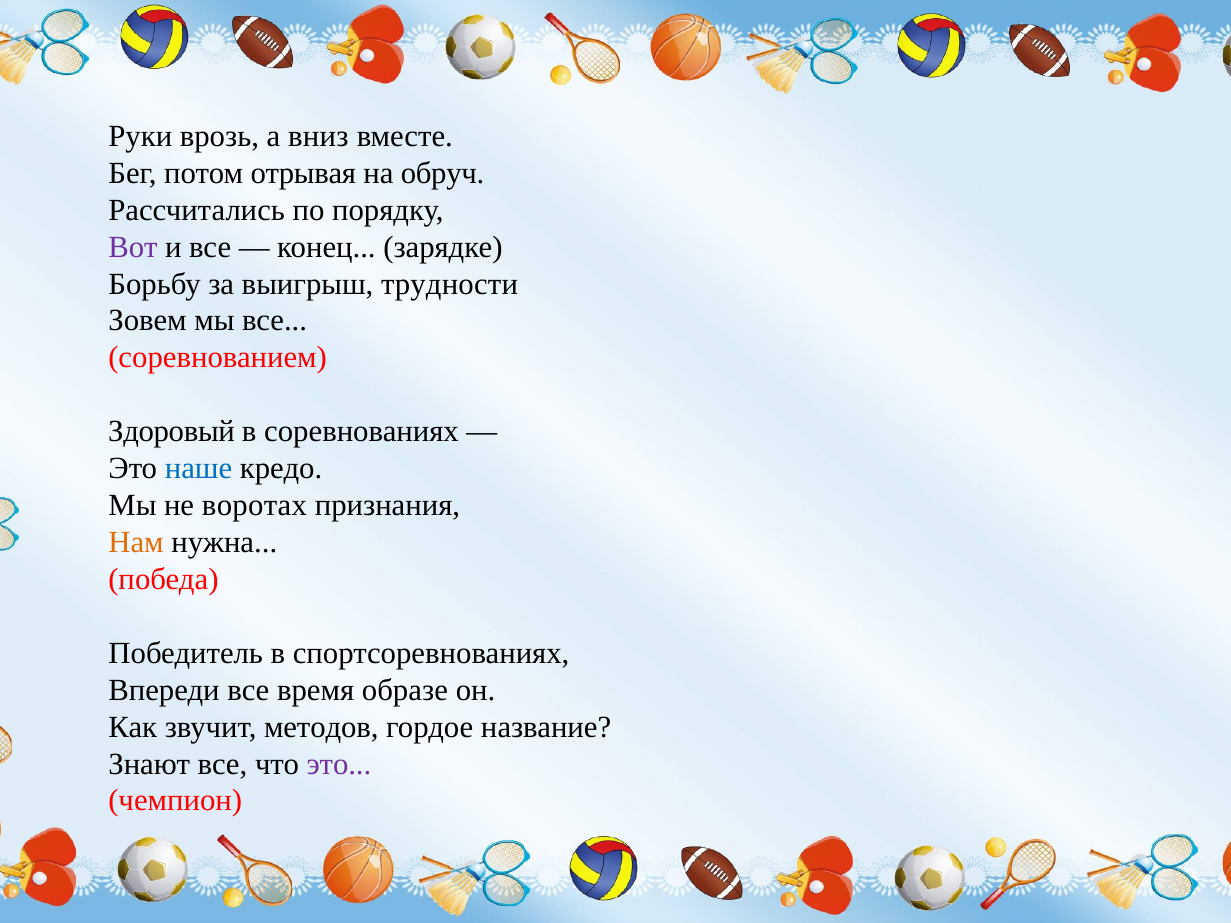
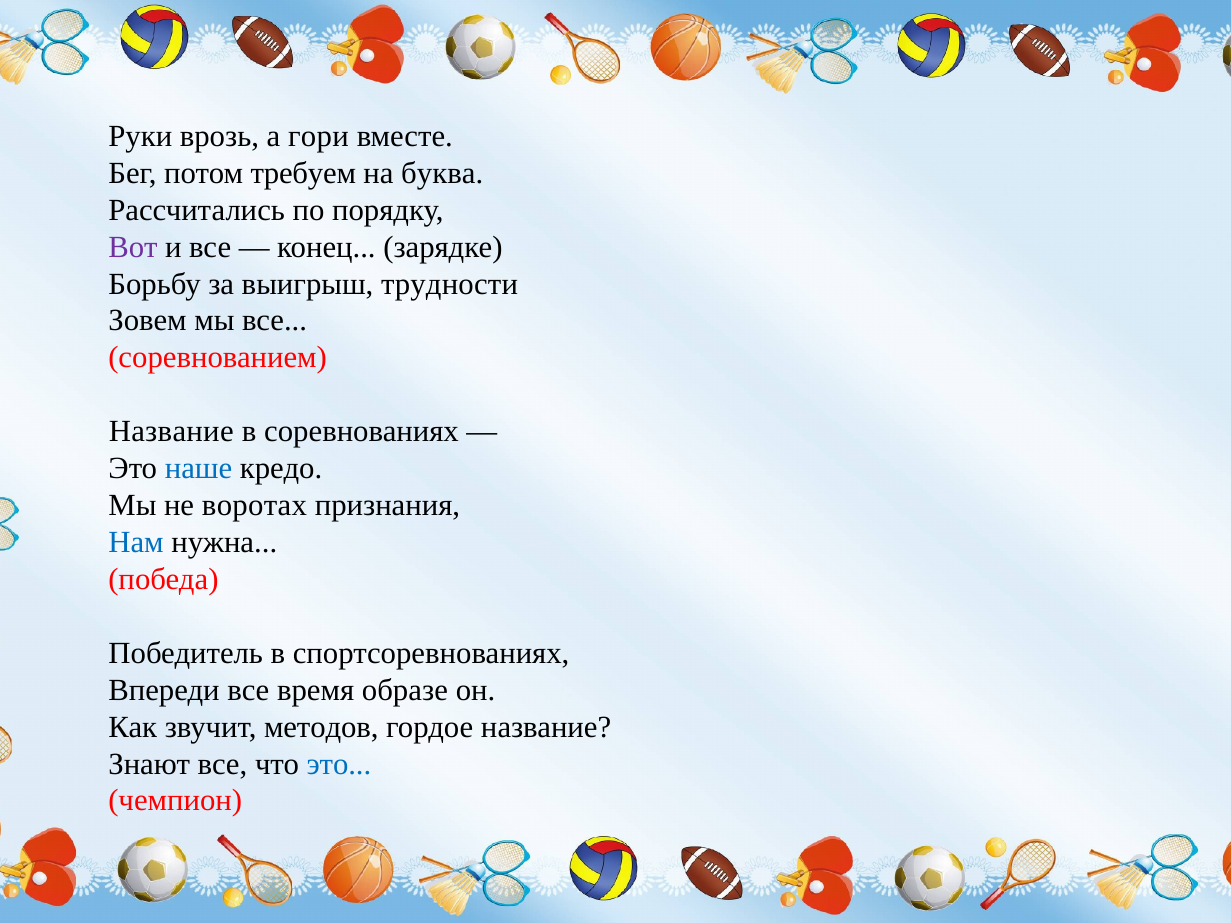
вниз: вниз -> гори
отрывая: отрывая -> требуем
обруч: обруч -> буква
Здоровый at (172, 432): Здоровый -> Название
Нам colour: orange -> blue
это at (339, 764) colour: purple -> blue
